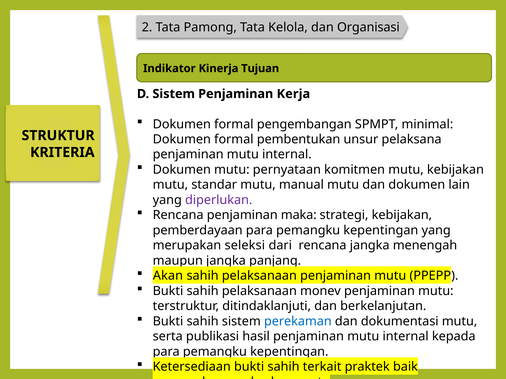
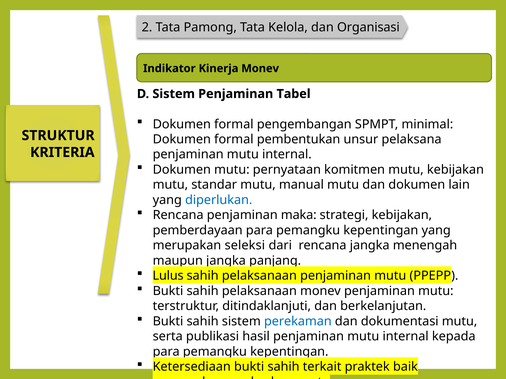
Kinerja Tujuan: Tujuan -> Monev
Kerja: Kerja -> Tabel
diperlukan colour: purple -> blue
Akan: Akan -> Lulus
